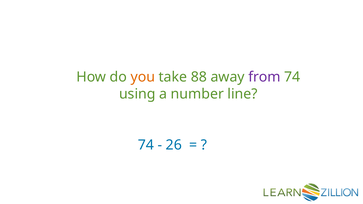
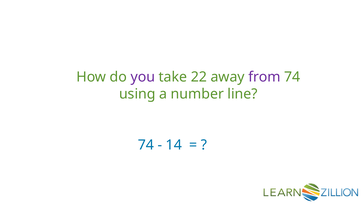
you colour: orange -> purple
88: 88 -> 22
26: 26 -> 14
